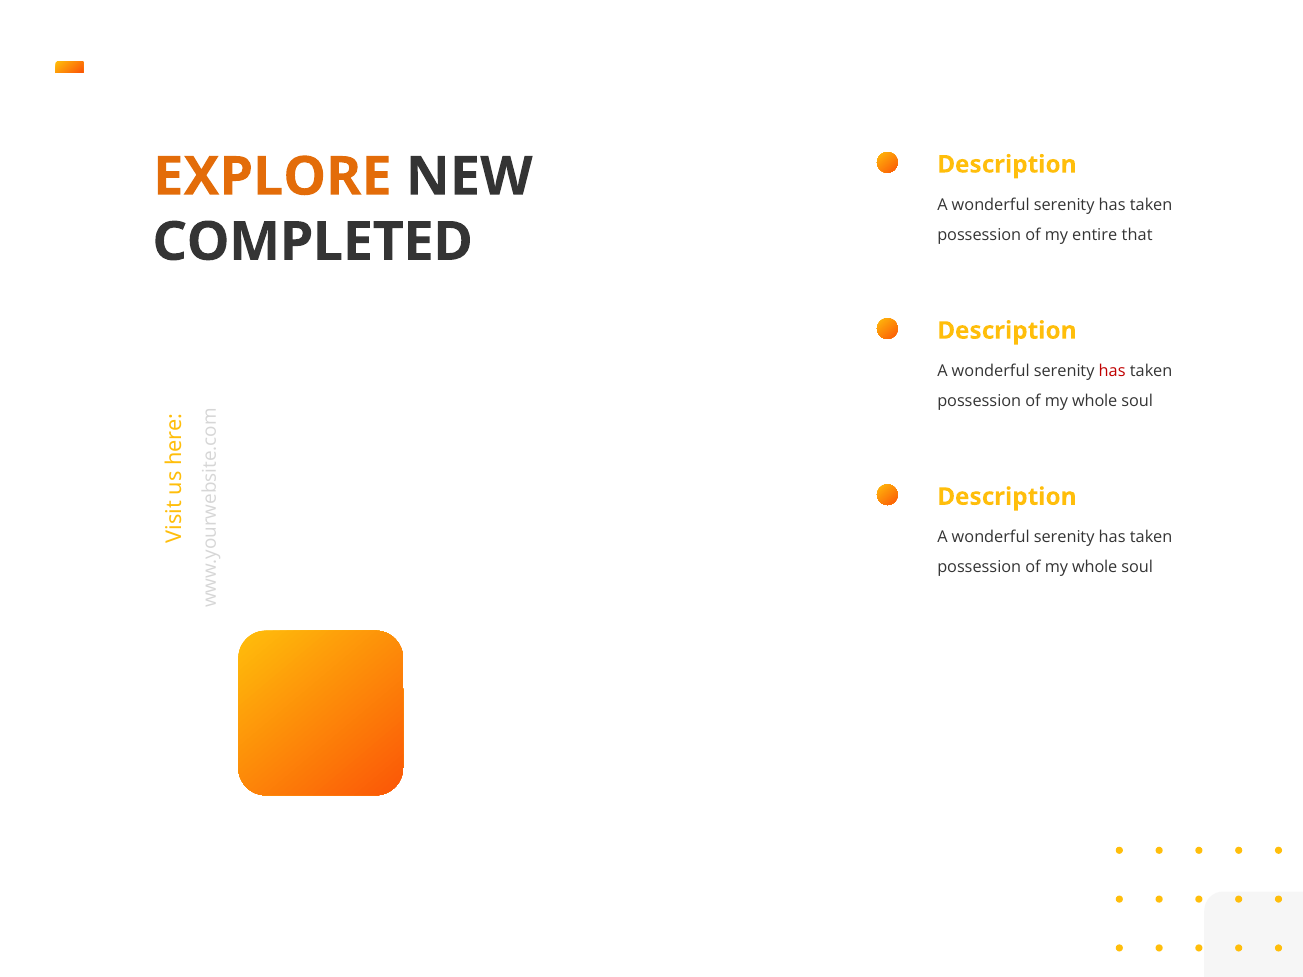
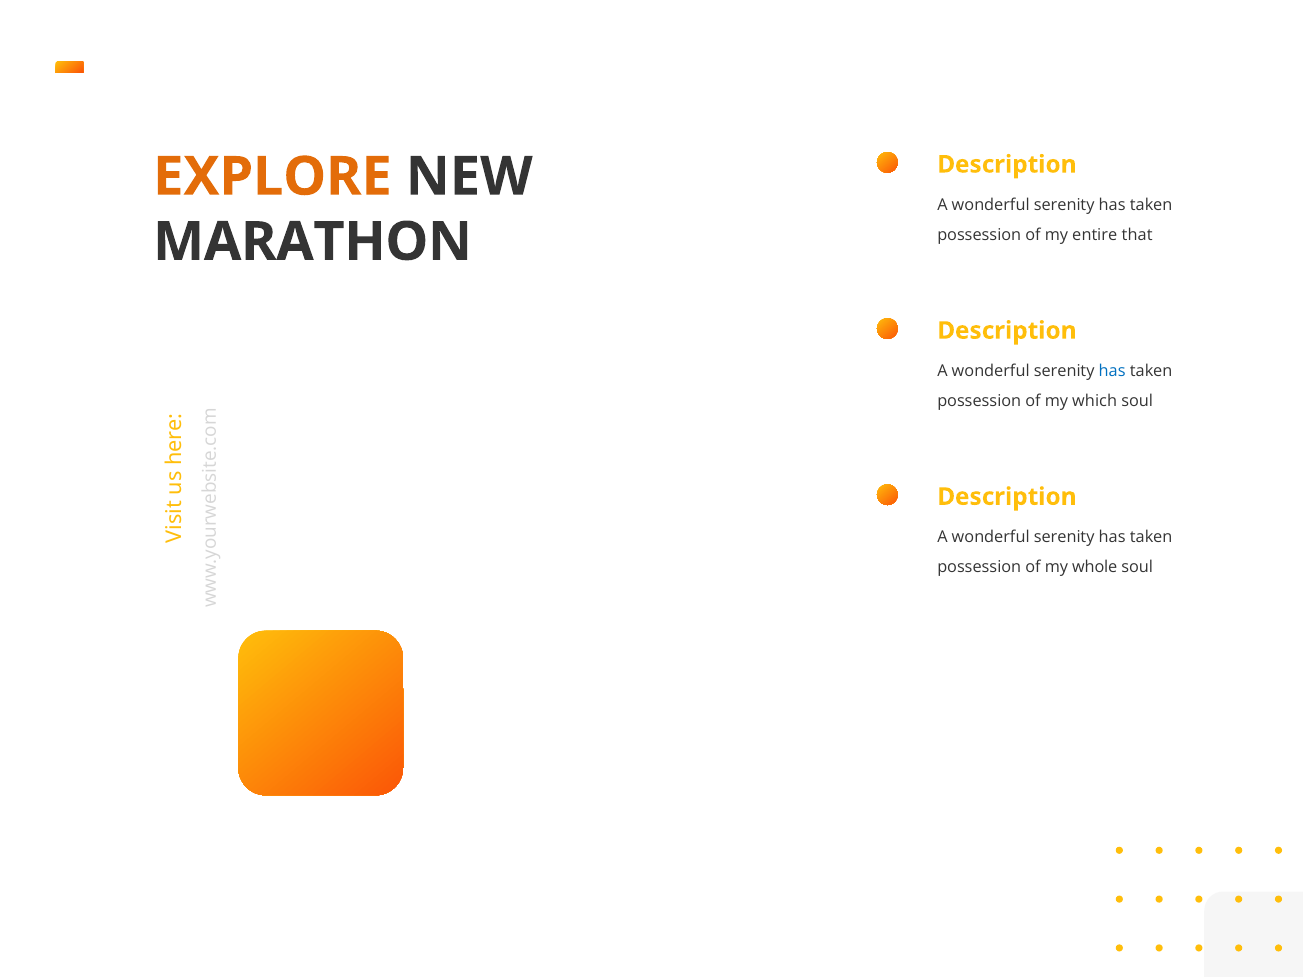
COMPLETED: COMPLETED -> MARATHON
has at (1112, 372) colour: red -> blue
whole at (1095, 401): whole -> which
